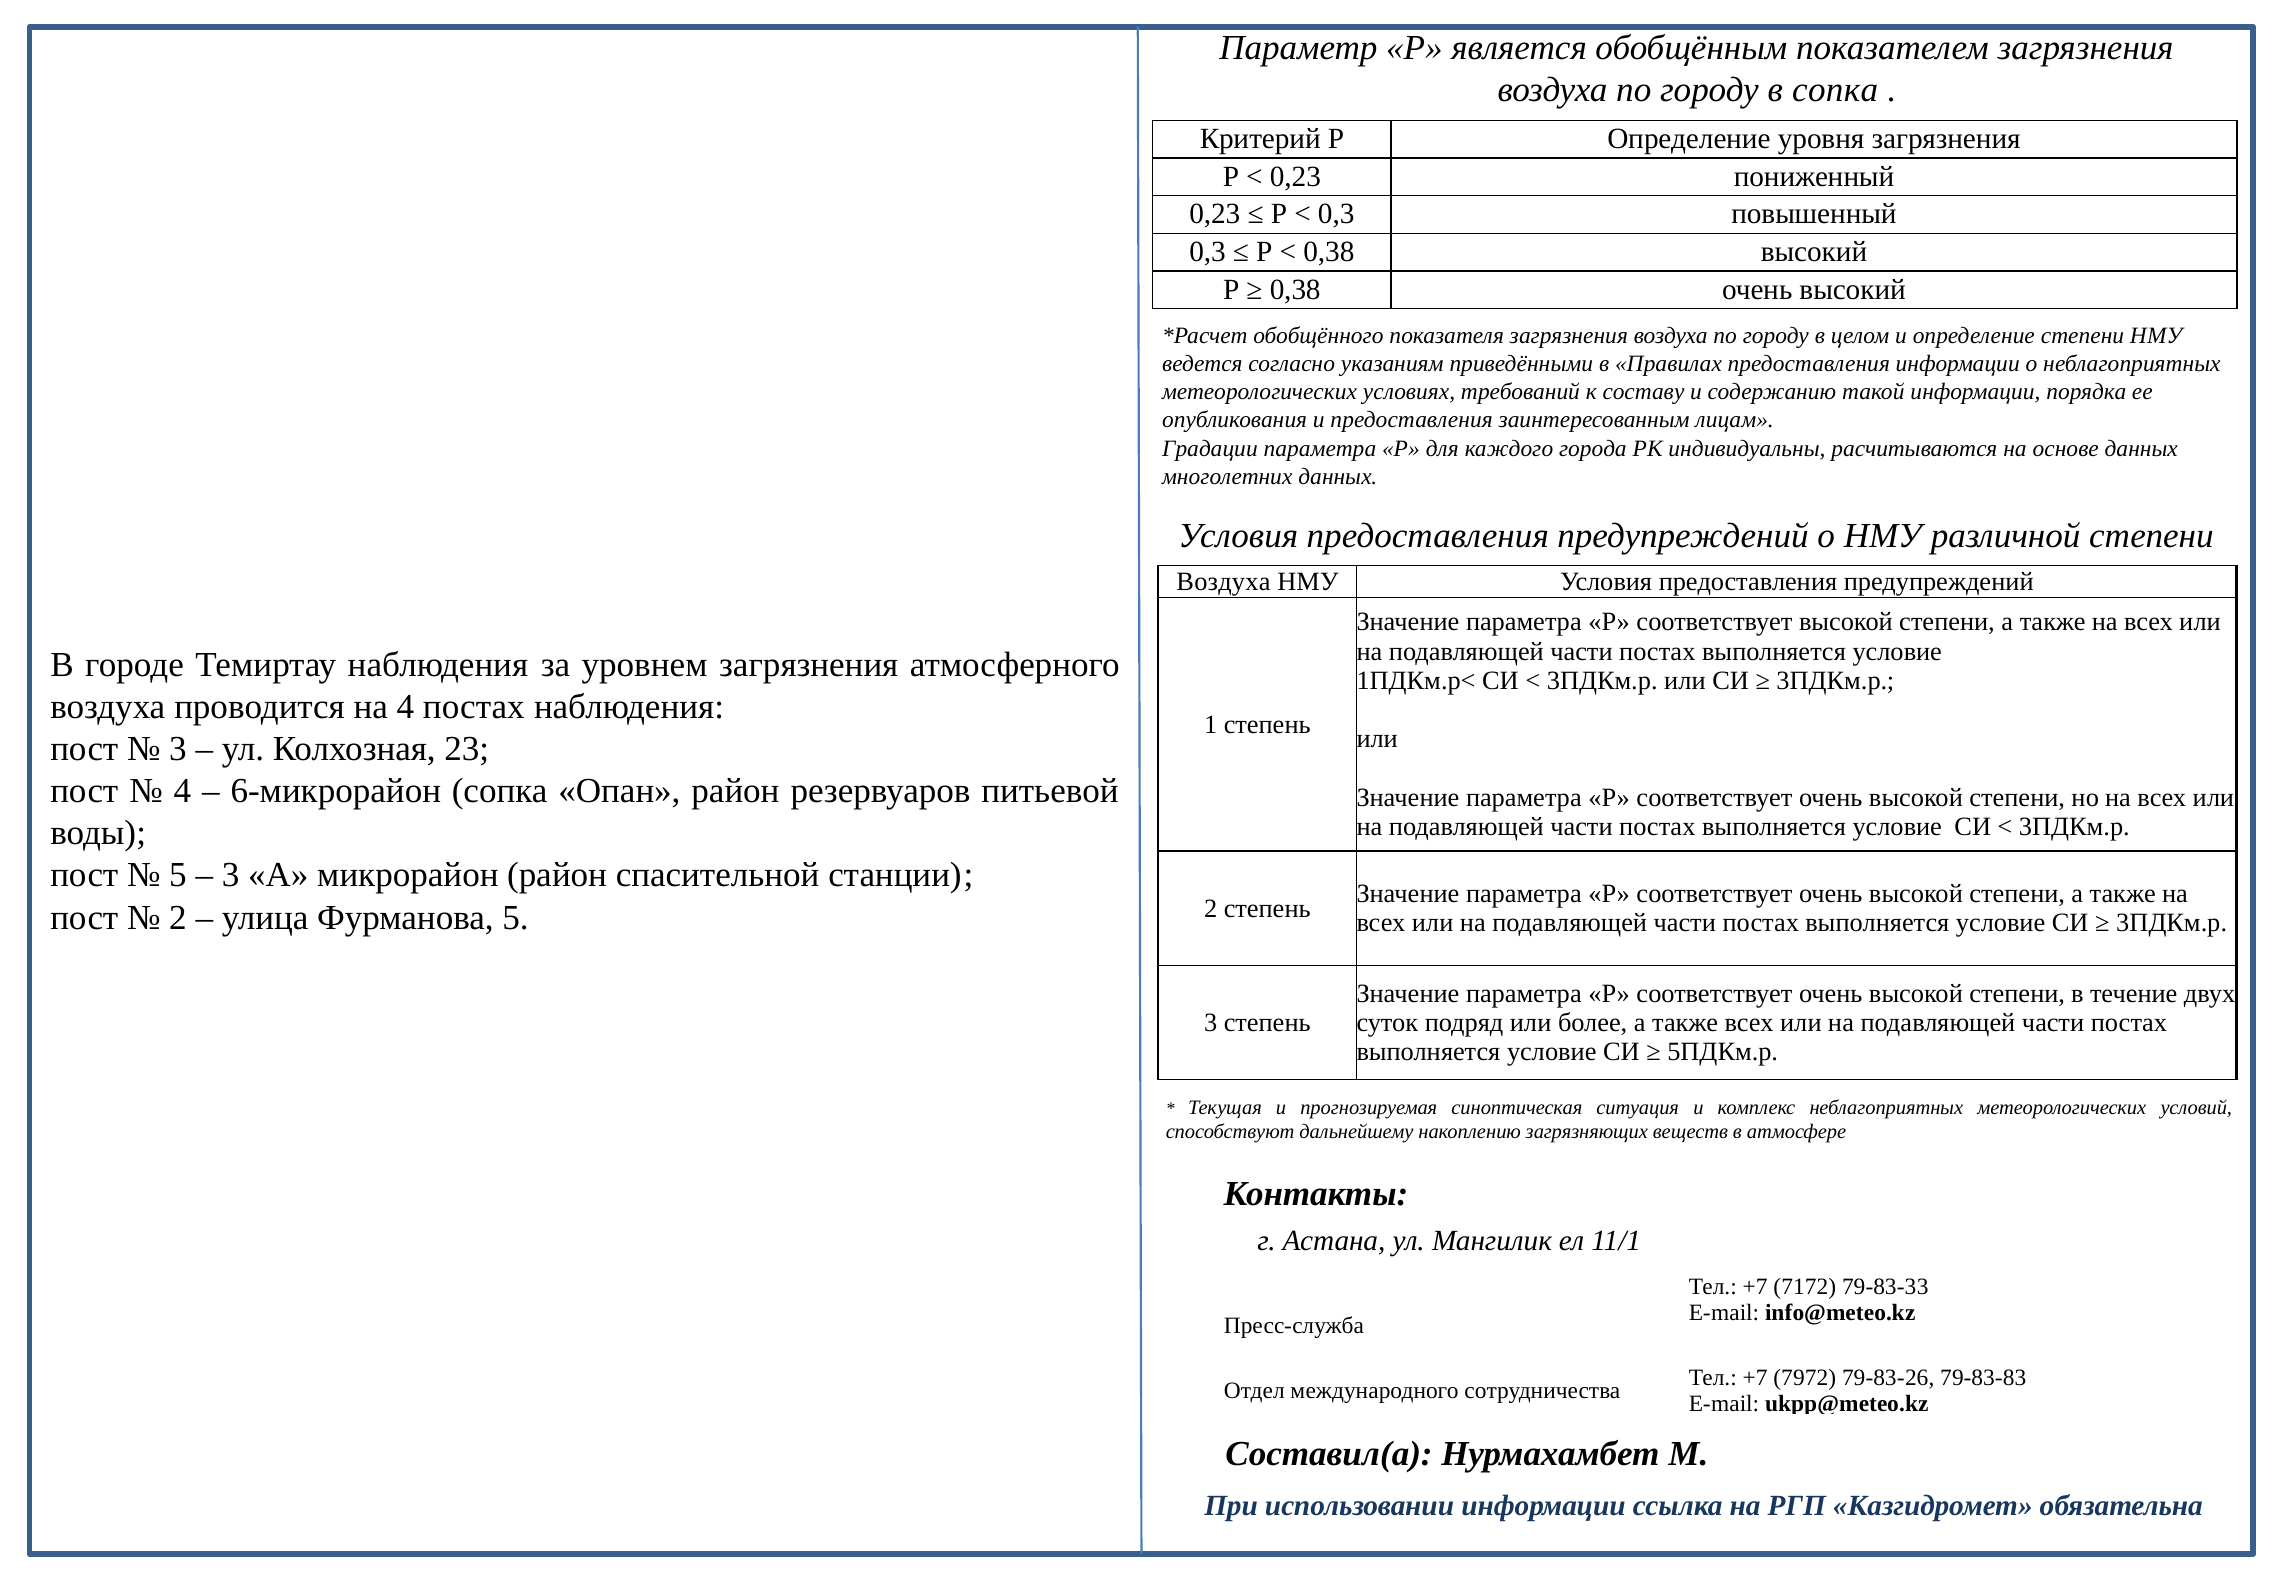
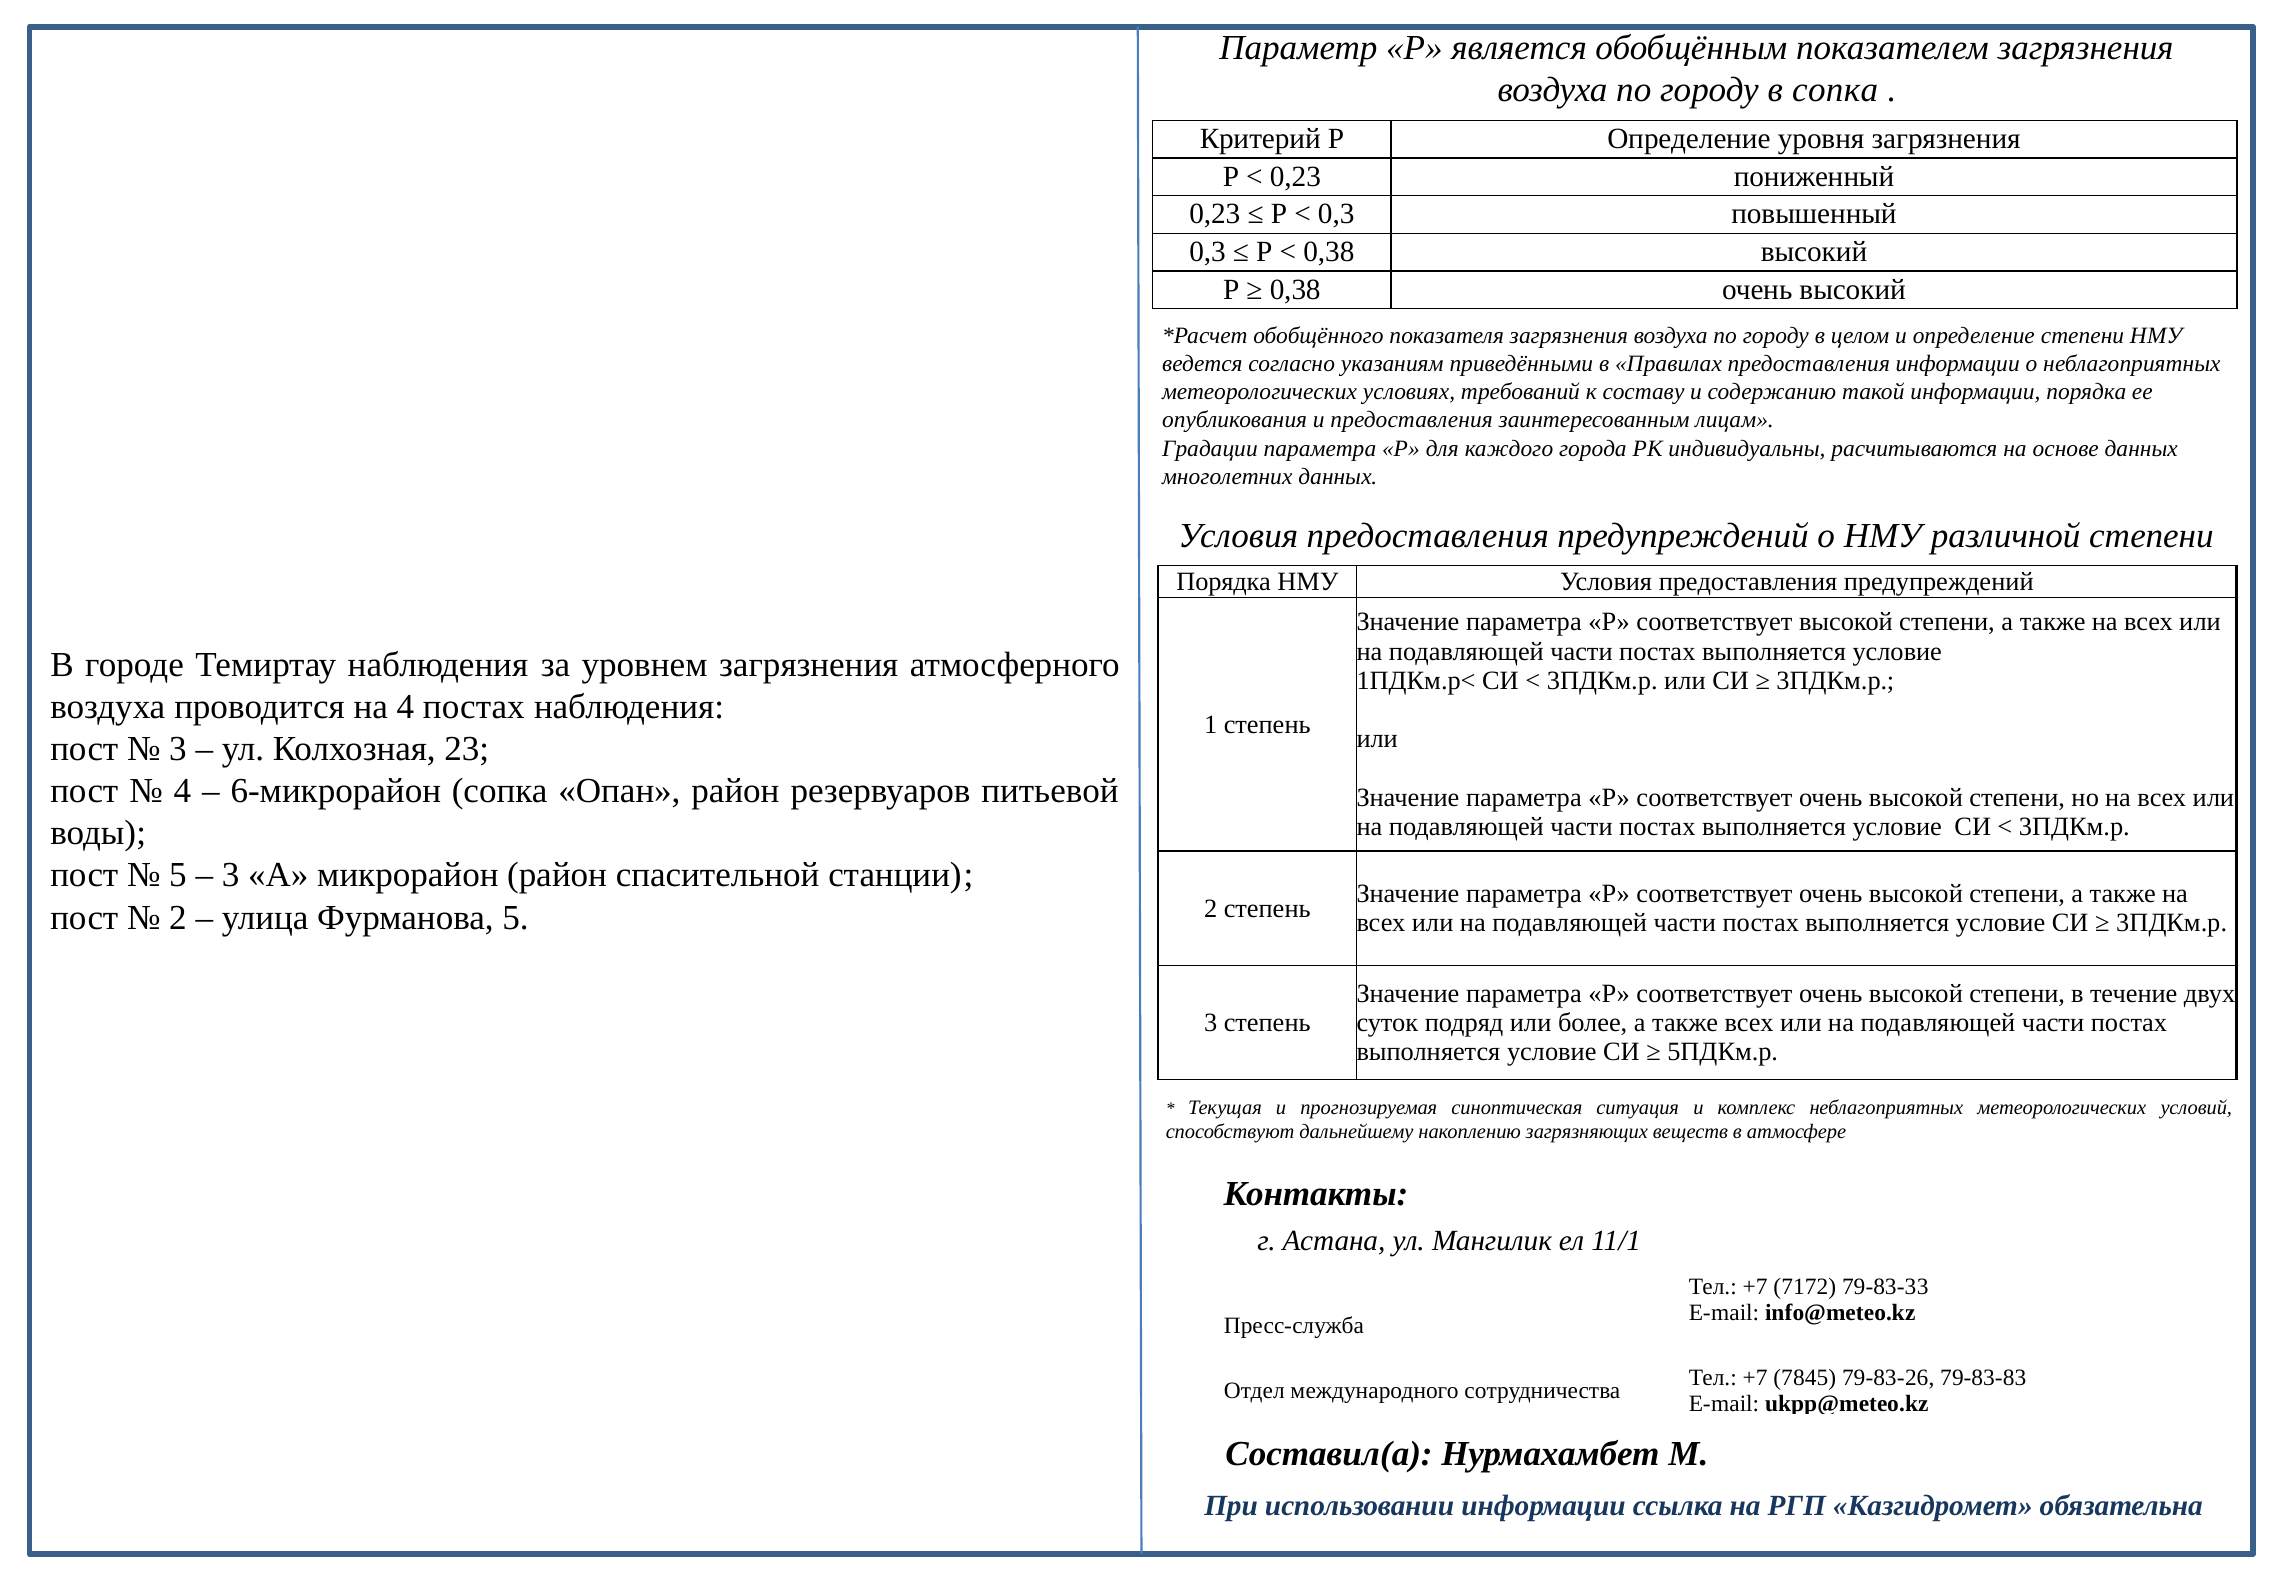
Воздуха at (1223, 582): Воздуха -> Порядка
7972: 7972 -> 7845
